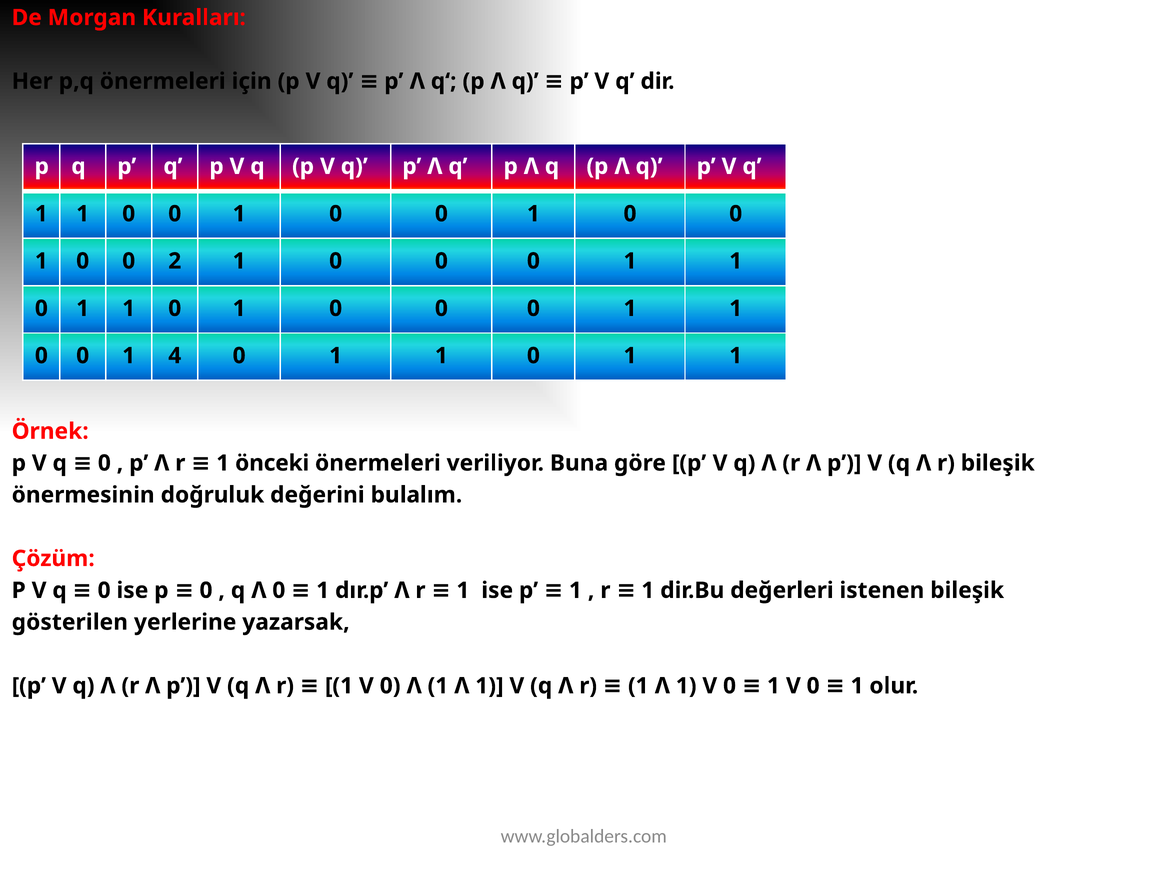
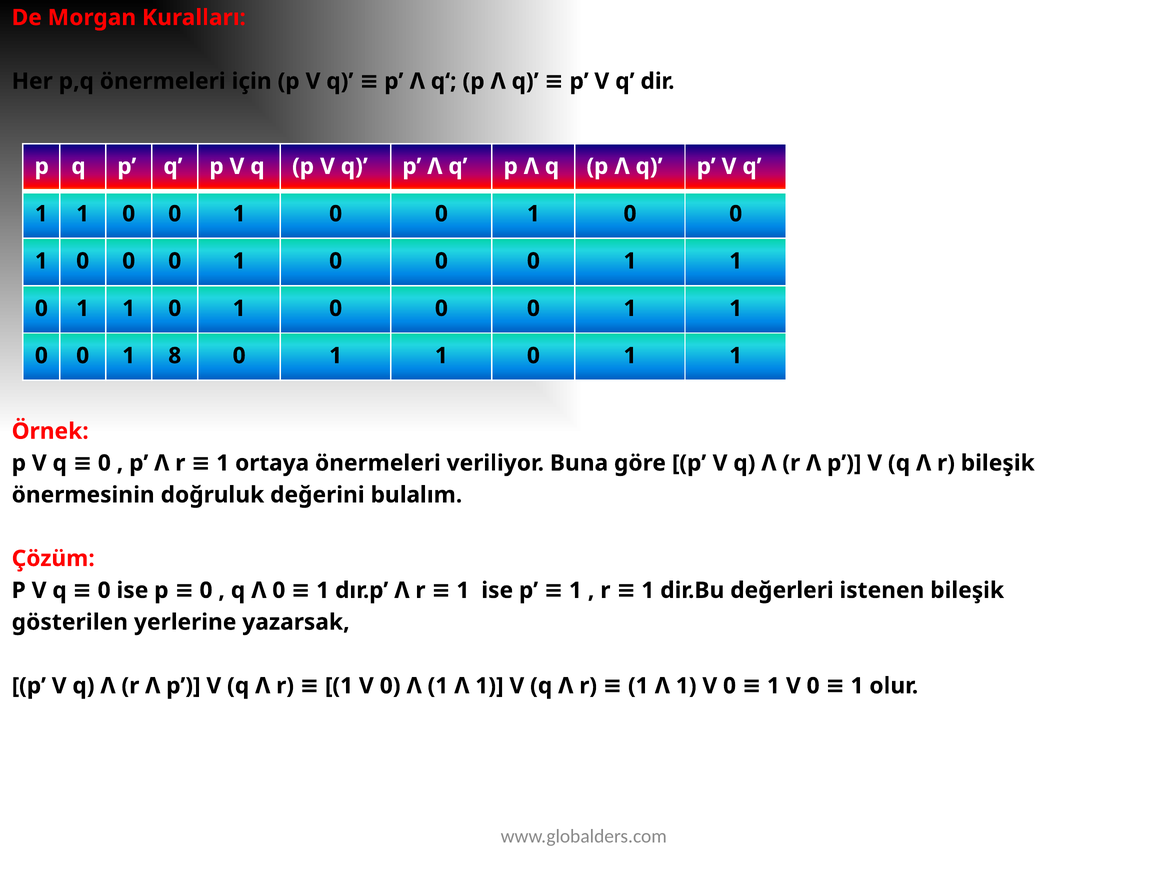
2 at (175, 261): 2 -> 0
4: 4 -> 8
önceki: önceki -> ortaya
